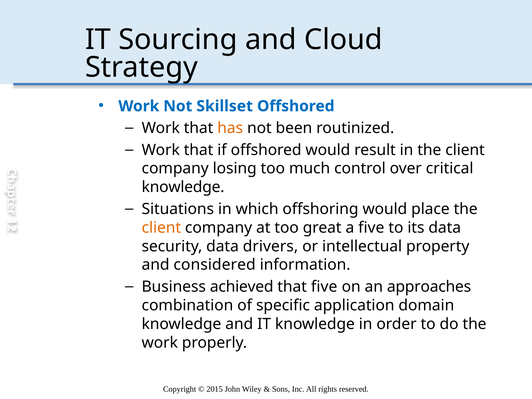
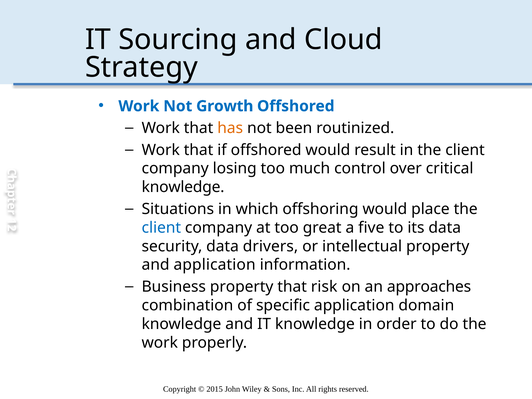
Skillset: Skillset -> Growth
client at (161, 228) colour: orange -> blue
and considered: considered -> application
Business achieved: achieved -> property
that five: five -> risk
